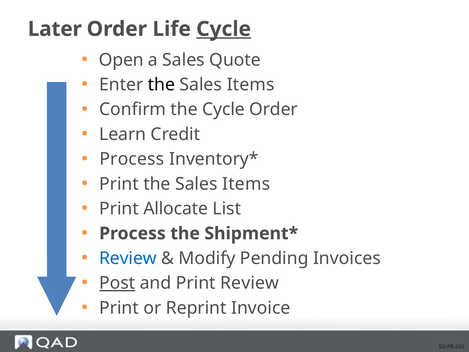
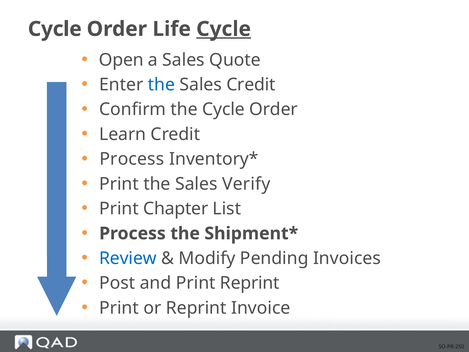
Later at (55, 29): Later -> Cycle
the at (161, 85) colour: black -> blue
Items at (251, 85): Items -> Credit
Print the Sales Items: Items -> Verify
Allocate: Allocate -> Chapter
Post underline: present -> none
Print Review: Review -> Reprint
